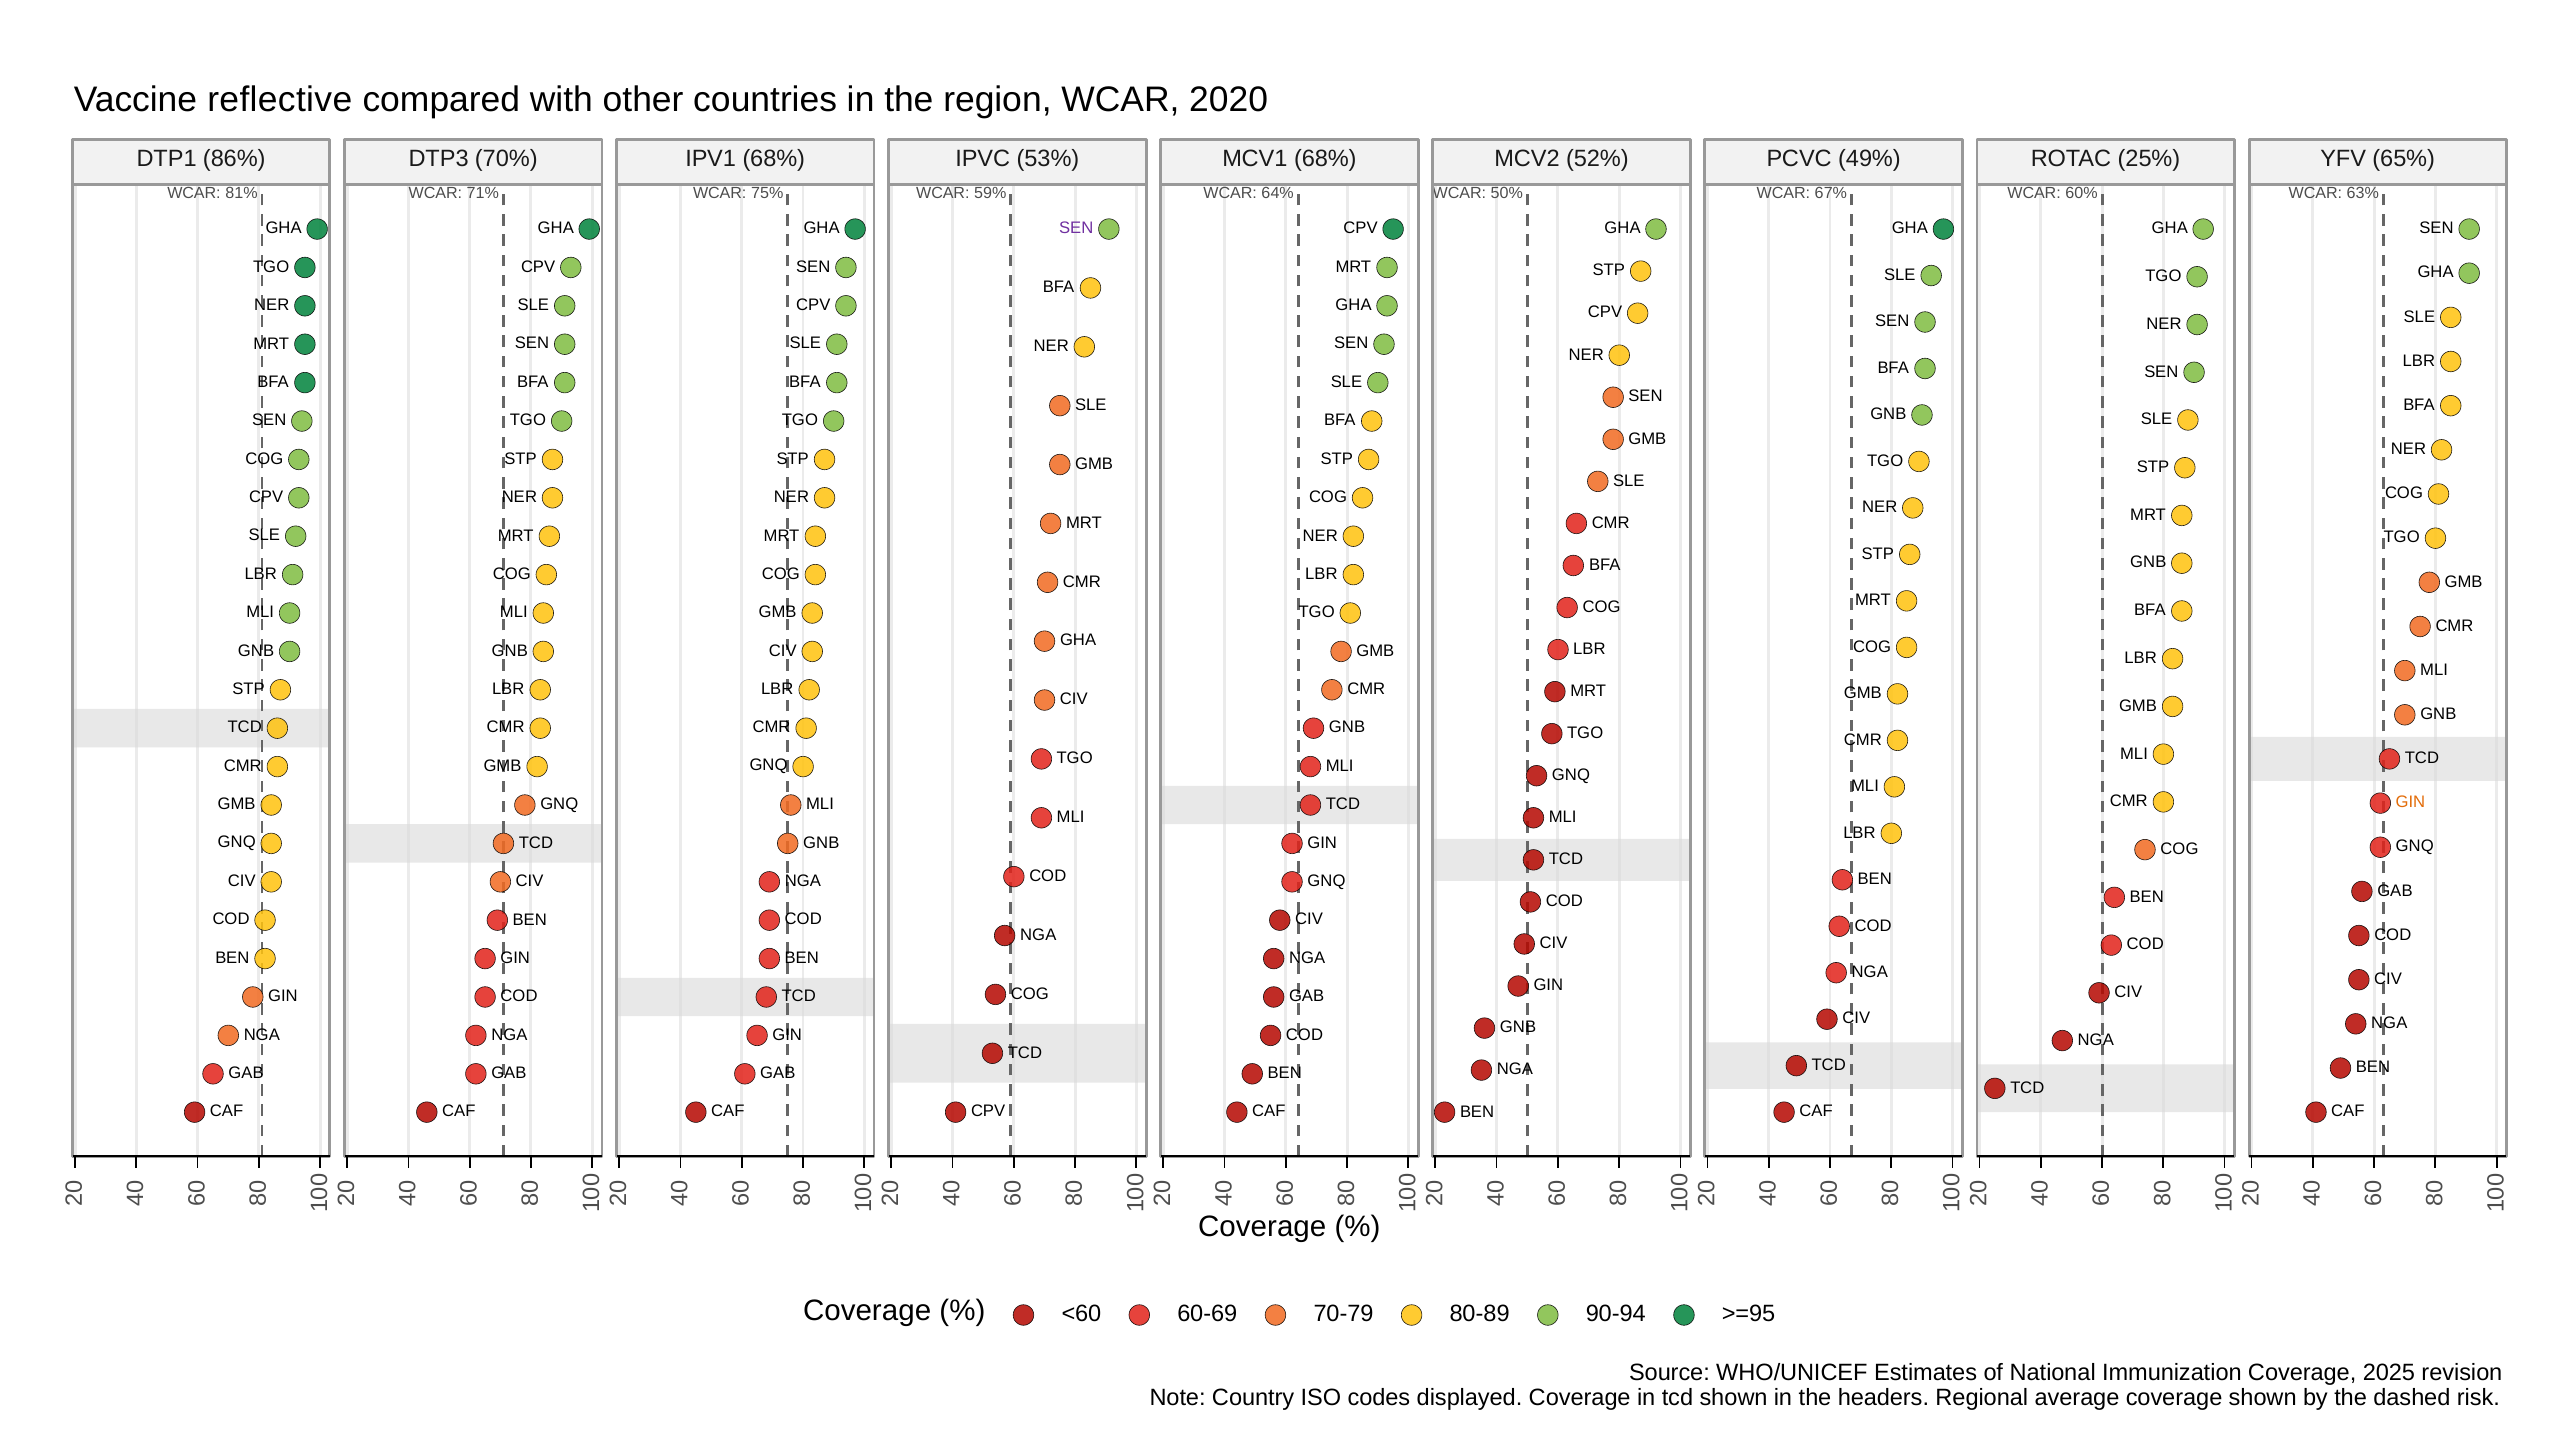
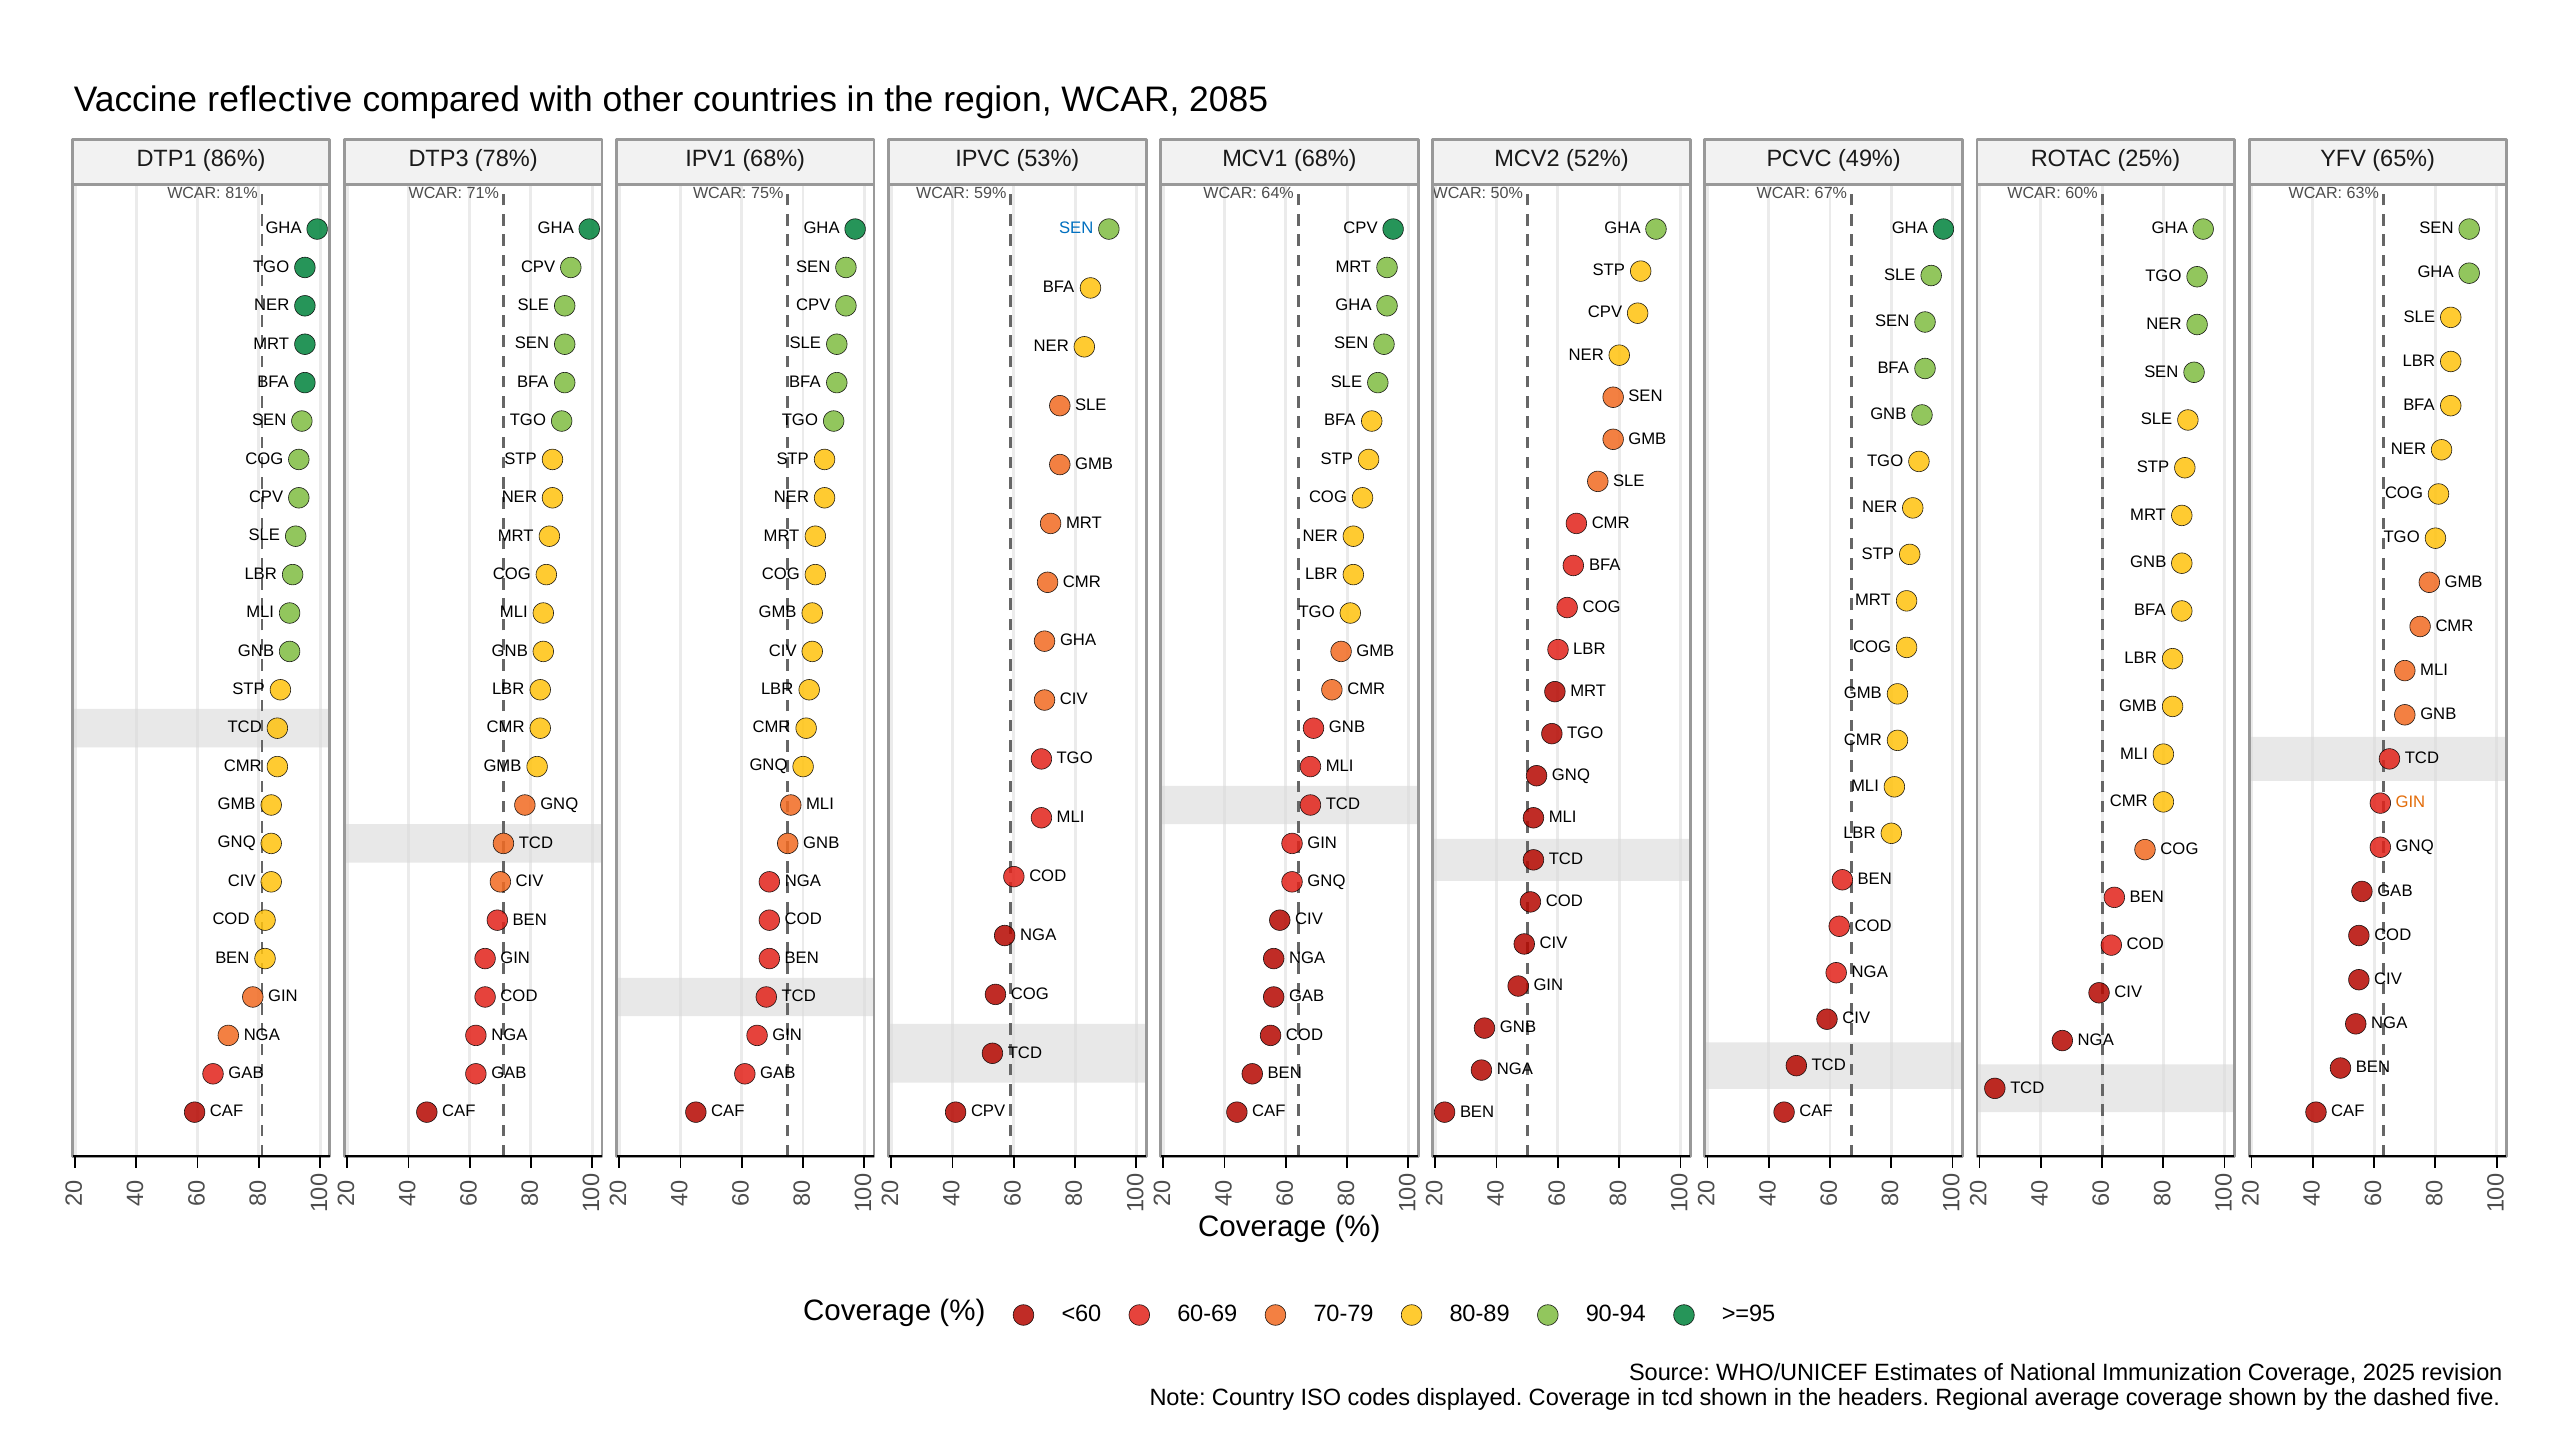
2020: 2020 -> 2085
70%: 70% -> 78%
SEN at (1076, 228) colour: purple -> blue
risk: risk -> five
